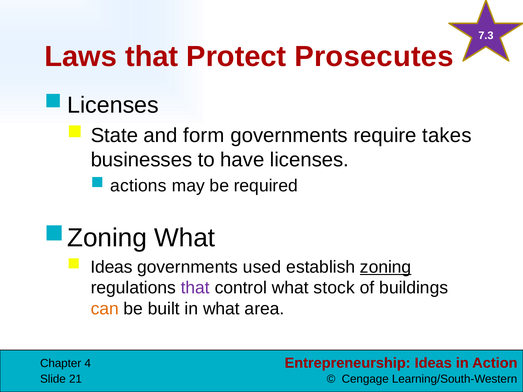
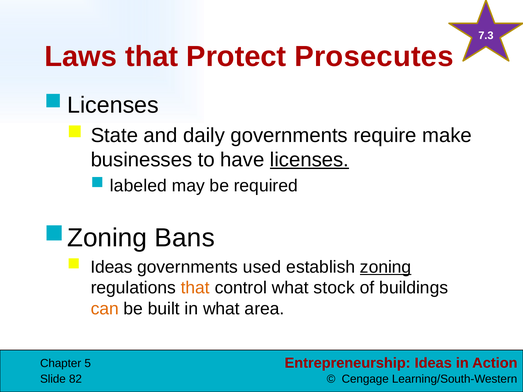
form: form -> daily
takes: takes -> make
licenses underline: none -> present
actions: actions -> labeled
Zoning What: What -> Bans
that at (195, 288) colour: purple -> orange
4: 4 -> 5
21: 21 -> 82
